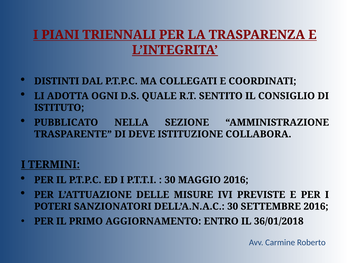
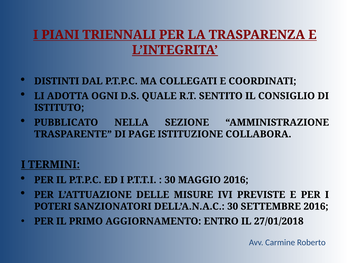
DEVE: DEVE -> PAGE
36/01/2018: 36/01/2018 -> 27/01/2018
